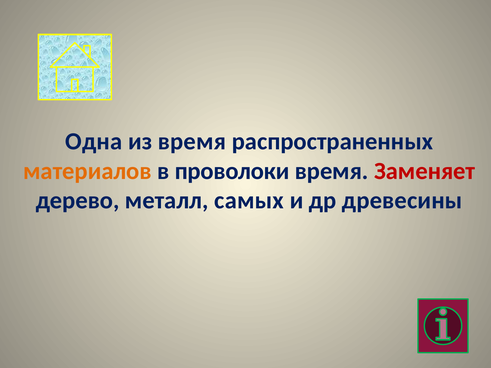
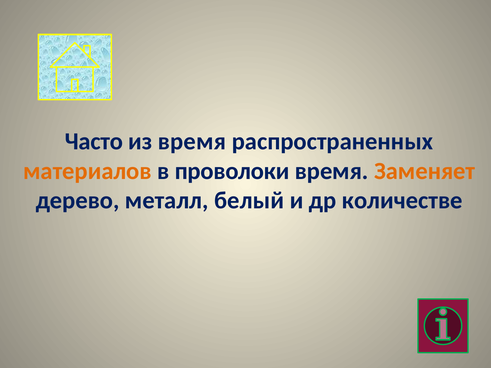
Одна: Одна -> Часто
Заменяет colour: red -> orange
самых: самых -> белый
древесины: древесины -> количестве
